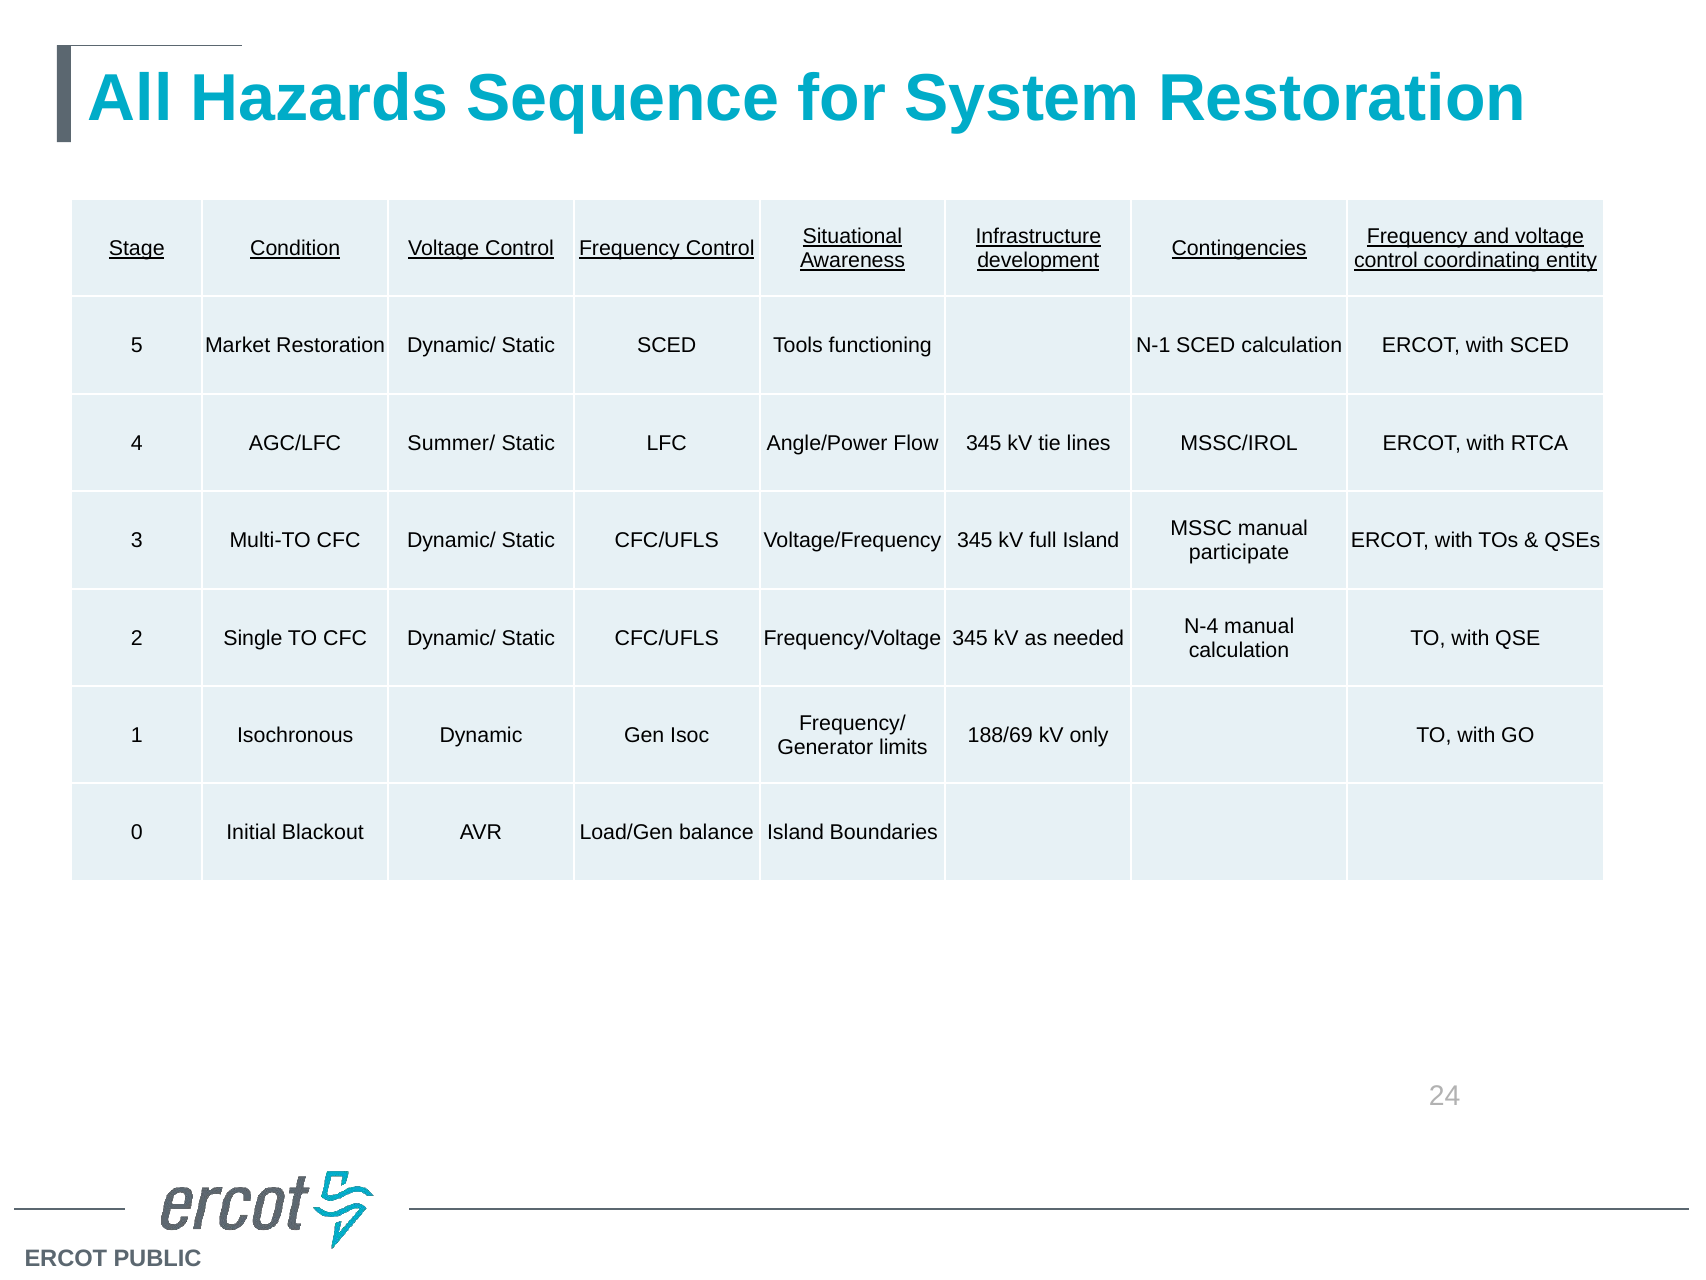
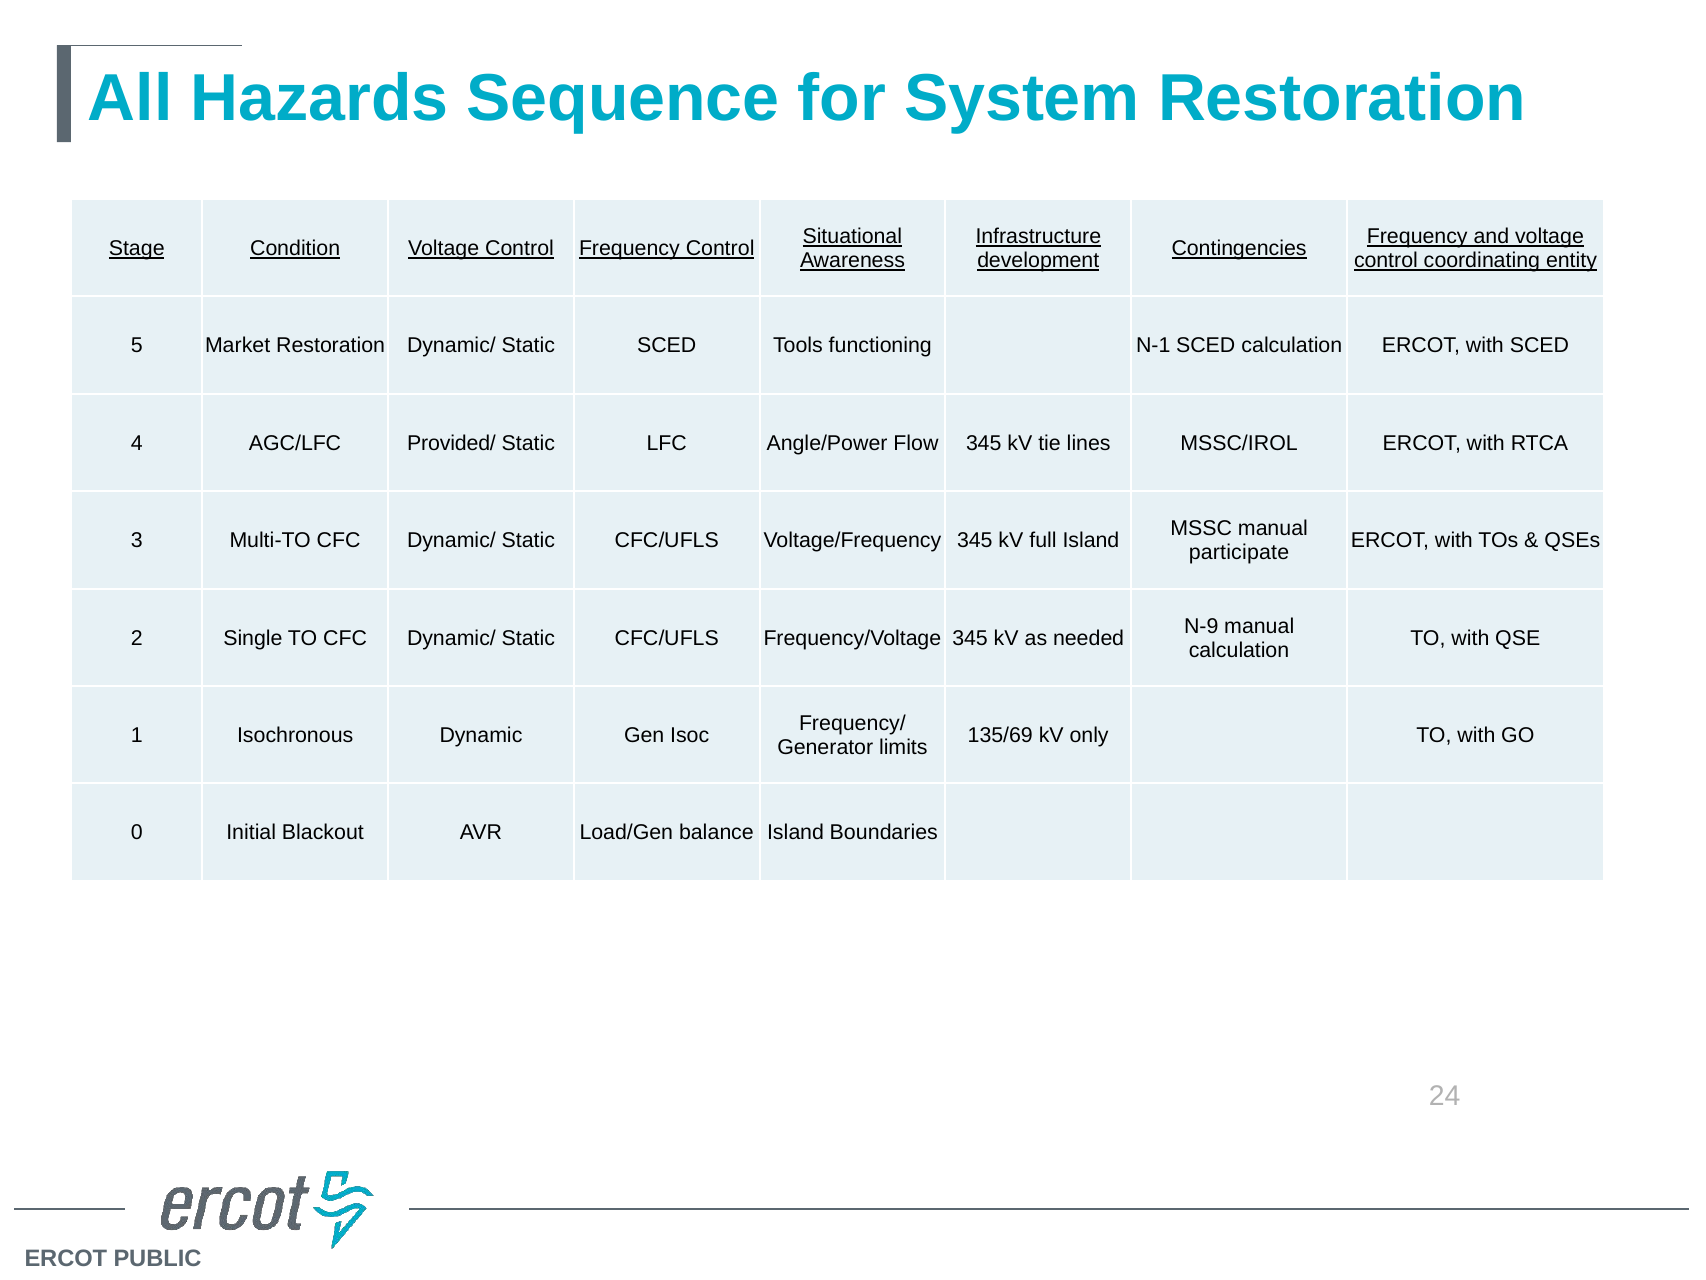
Summer/: Summer/ -> Provided/
N-4: N-4 -> N-9
188/69: 188/69 -> 135/69
